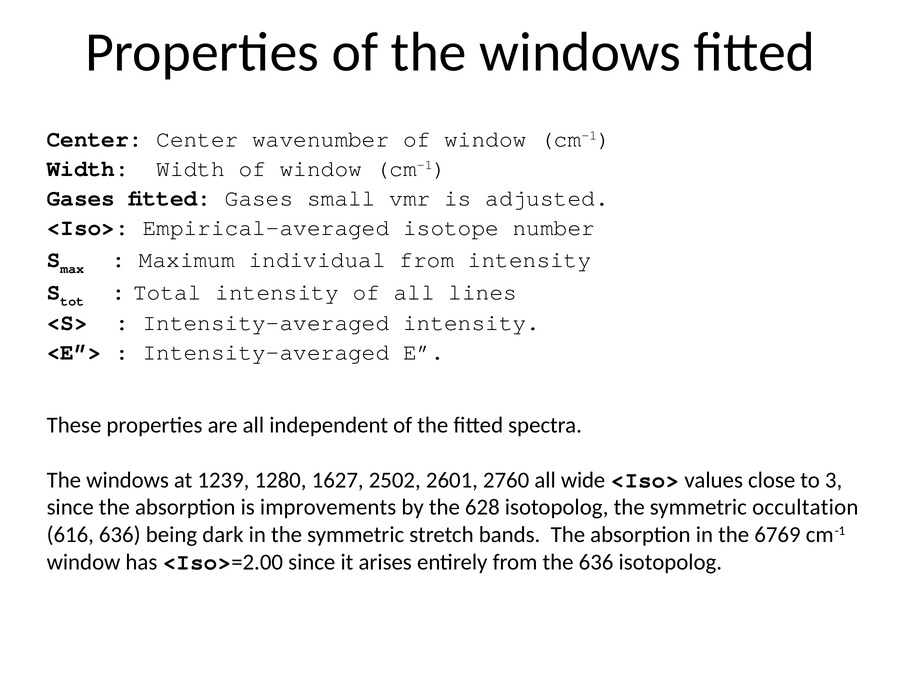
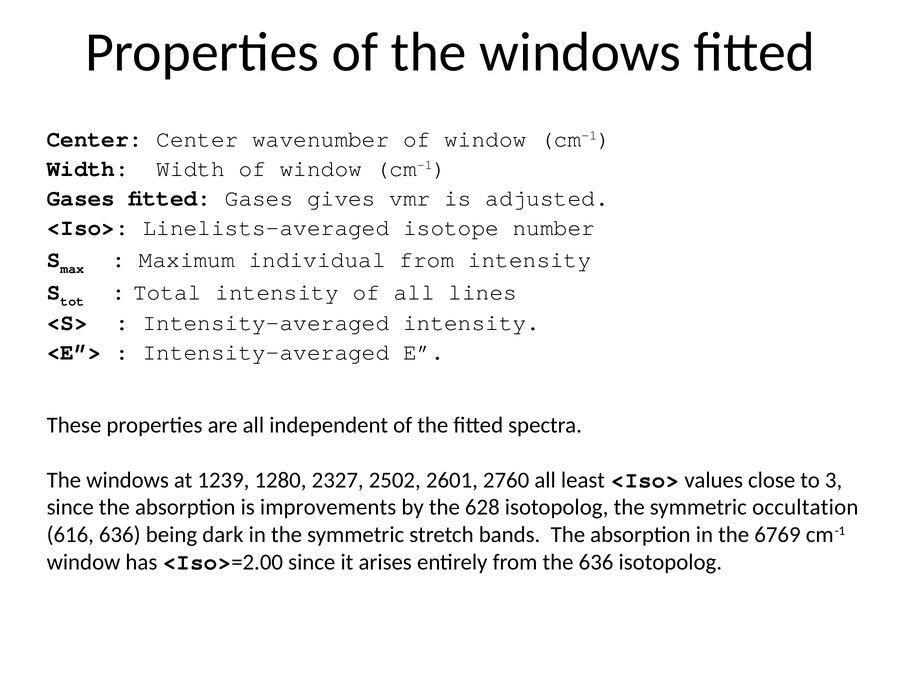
small: small -> gives
Empirical-averaged: Empirical-averaged -> Linelists-averaged
1627: 1627 -> 2327
wide: wide -> least
